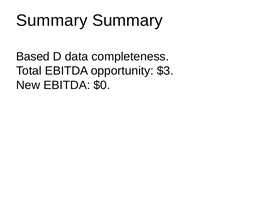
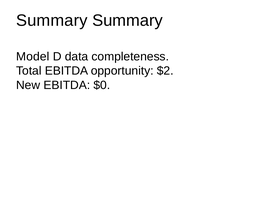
Based: Based -> Model
$3: $3 -> $2
